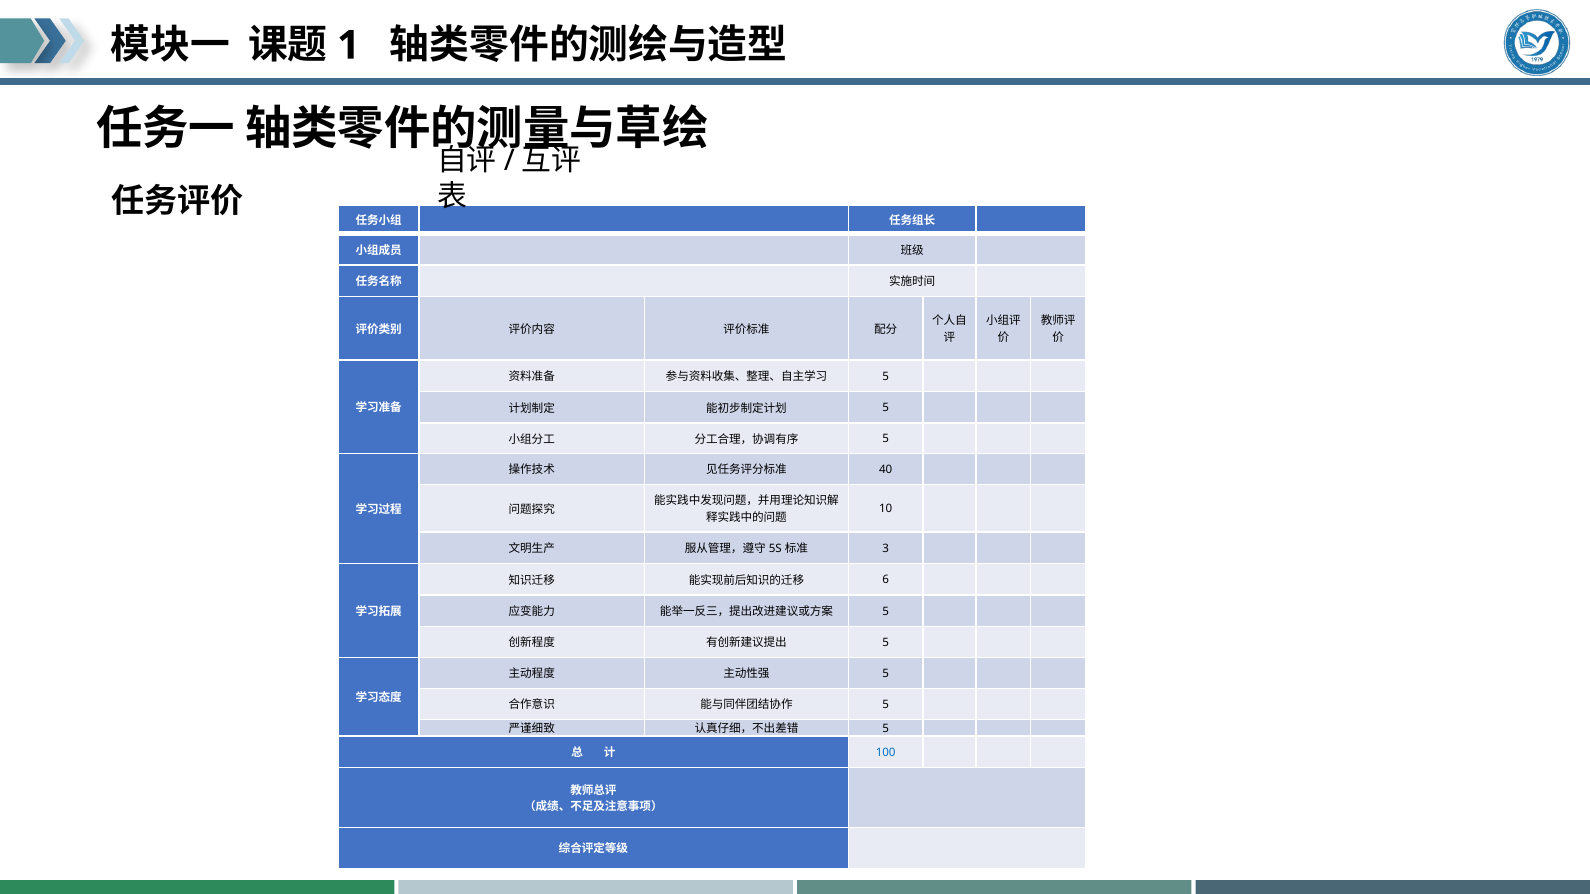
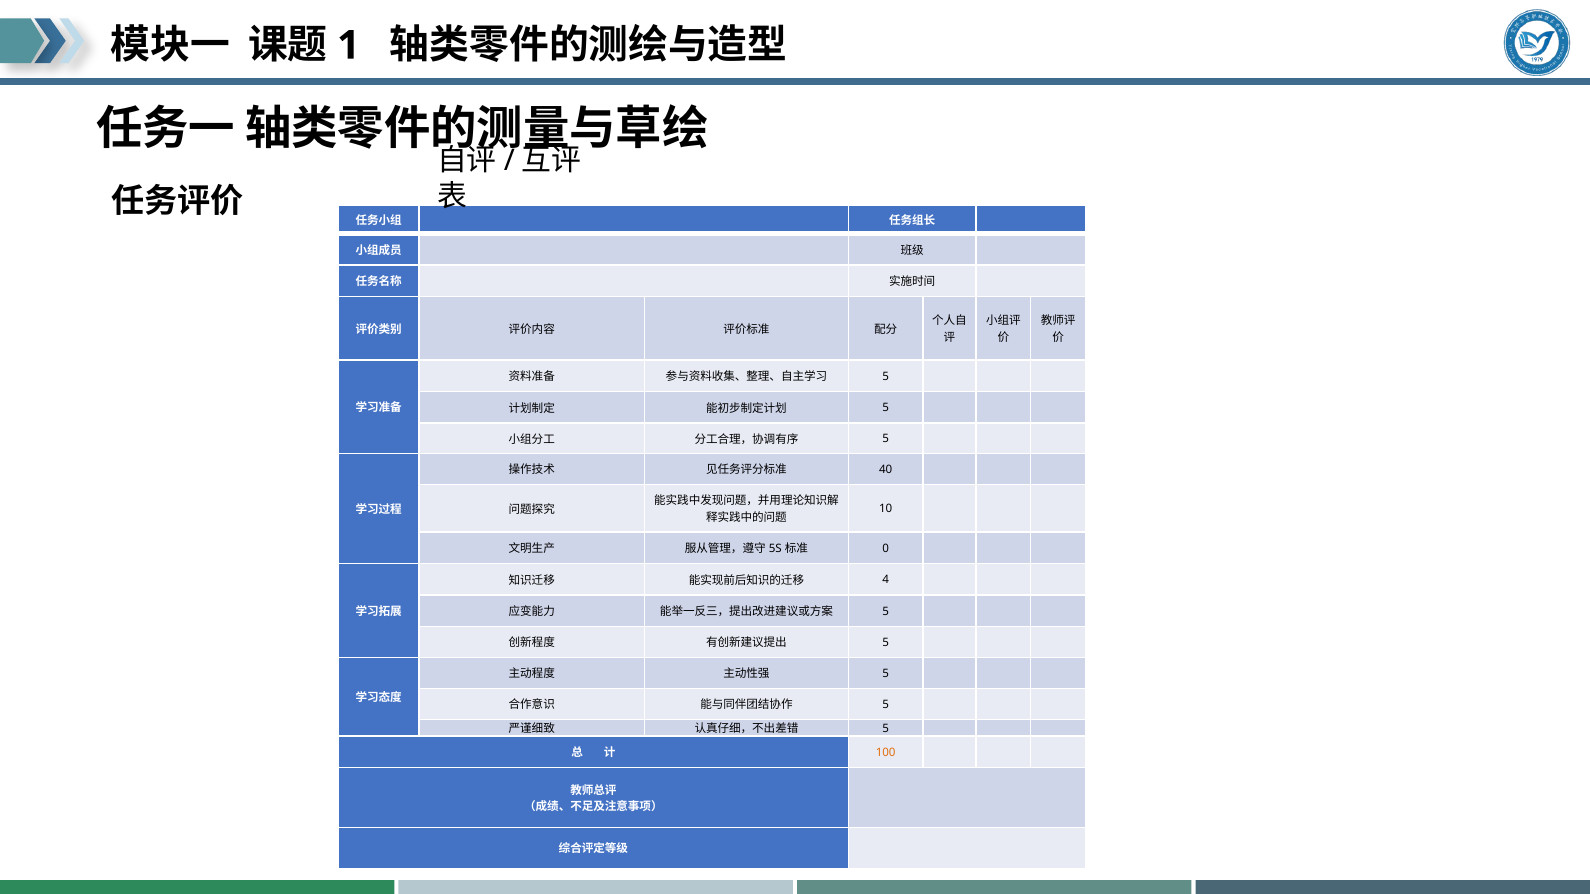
3: 3 -> 0
6: 6 -> 4
100 colour: blue -> orange
